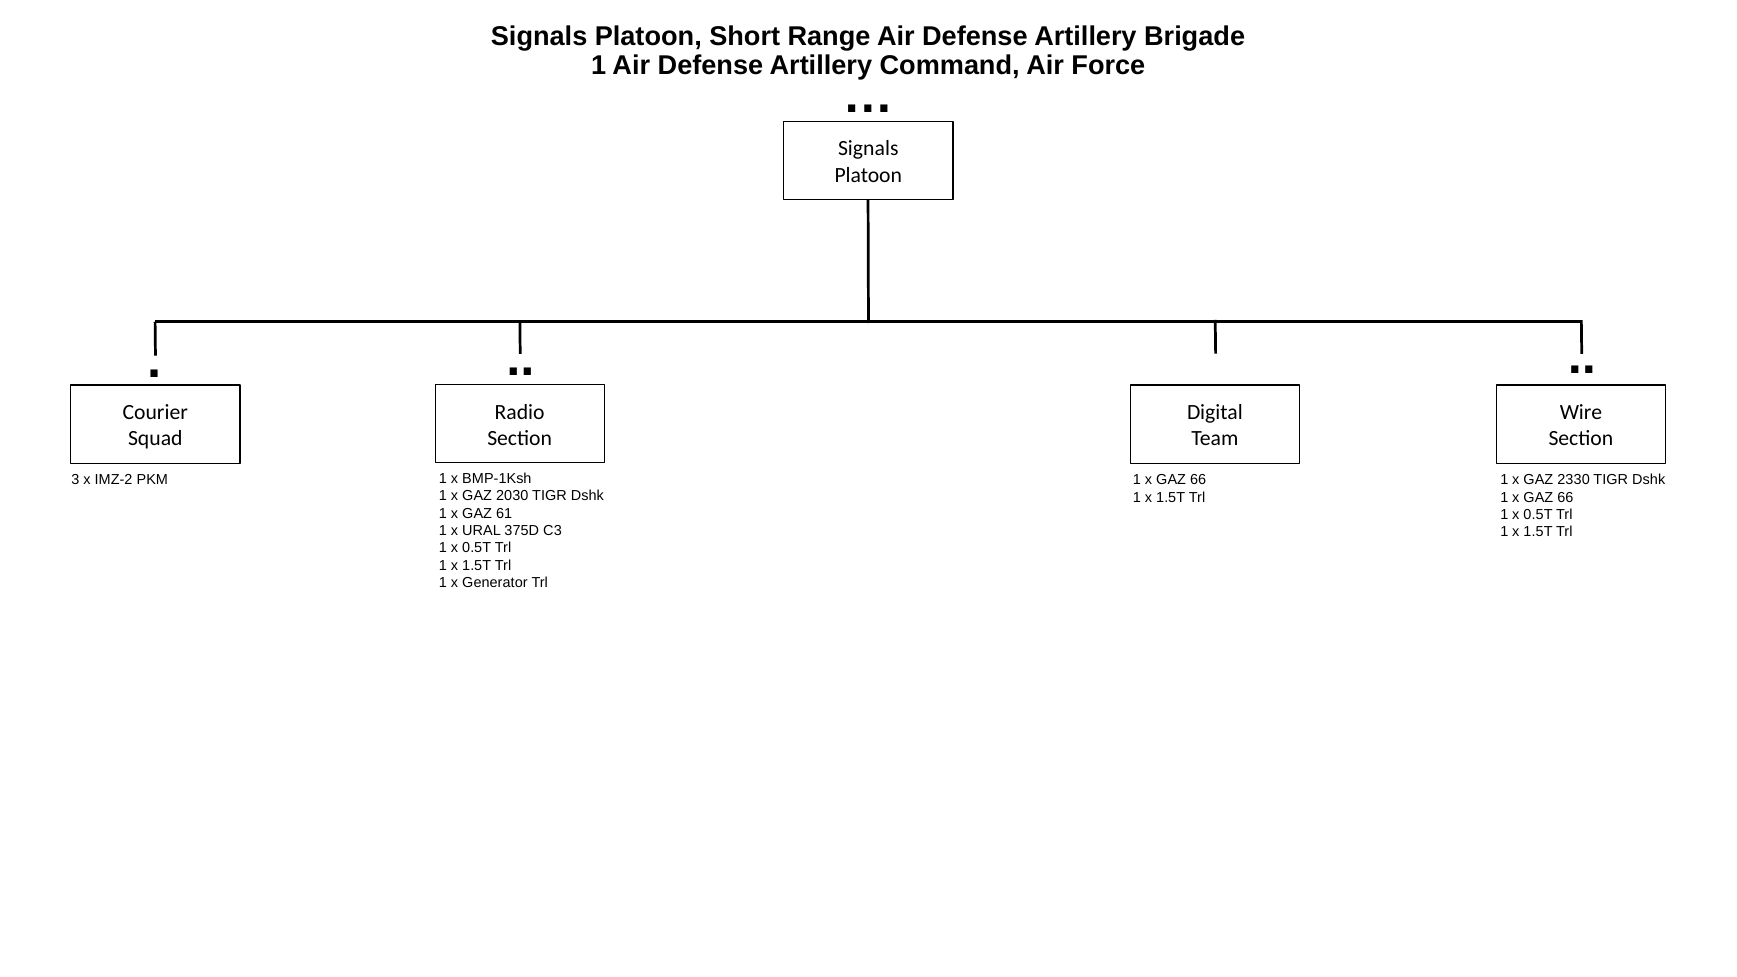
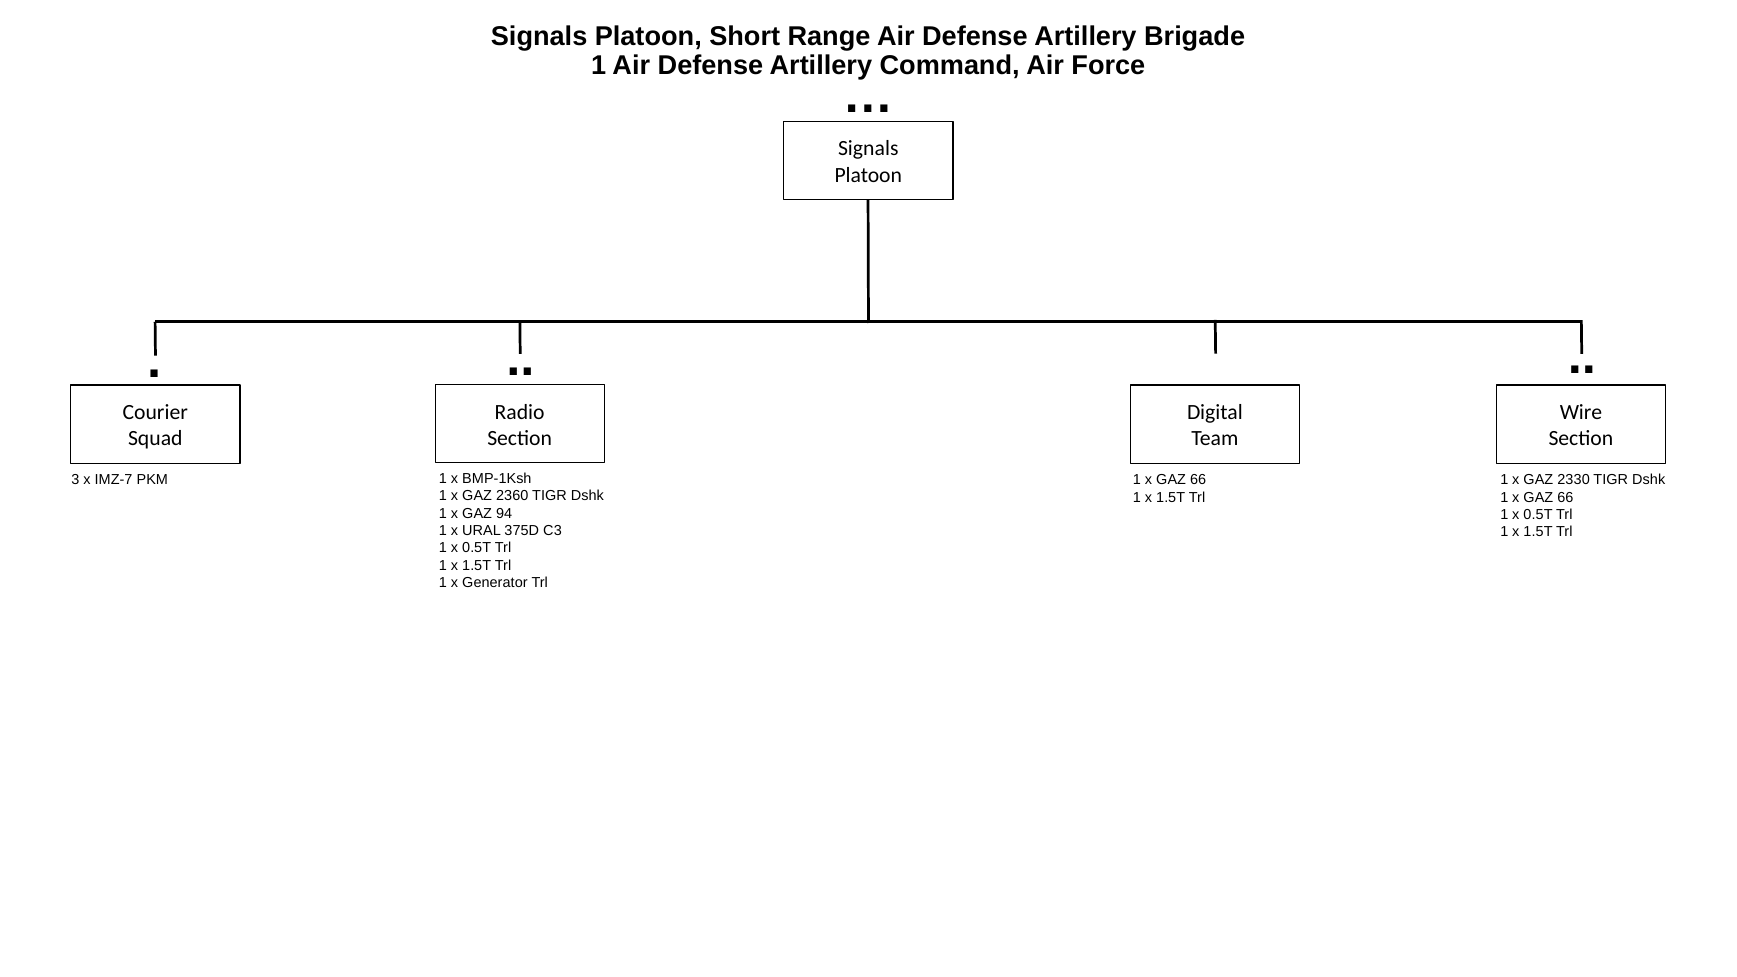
IMZ-2: IMZ-2 -> IMZ-7
2030: 2030 -> 2360
61: 61 -> 94
